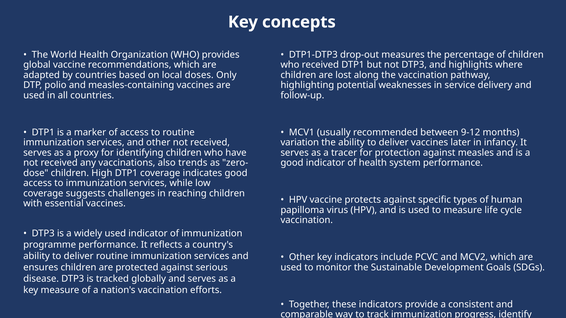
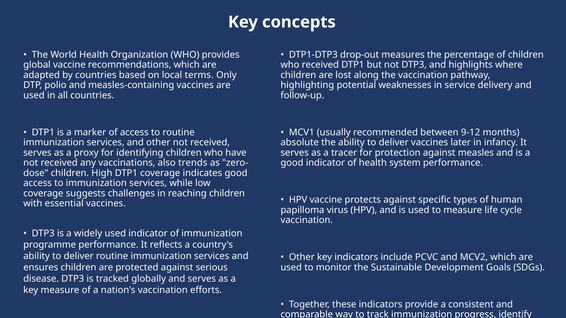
doses: doses -> terms
variation: variation -> absolute
